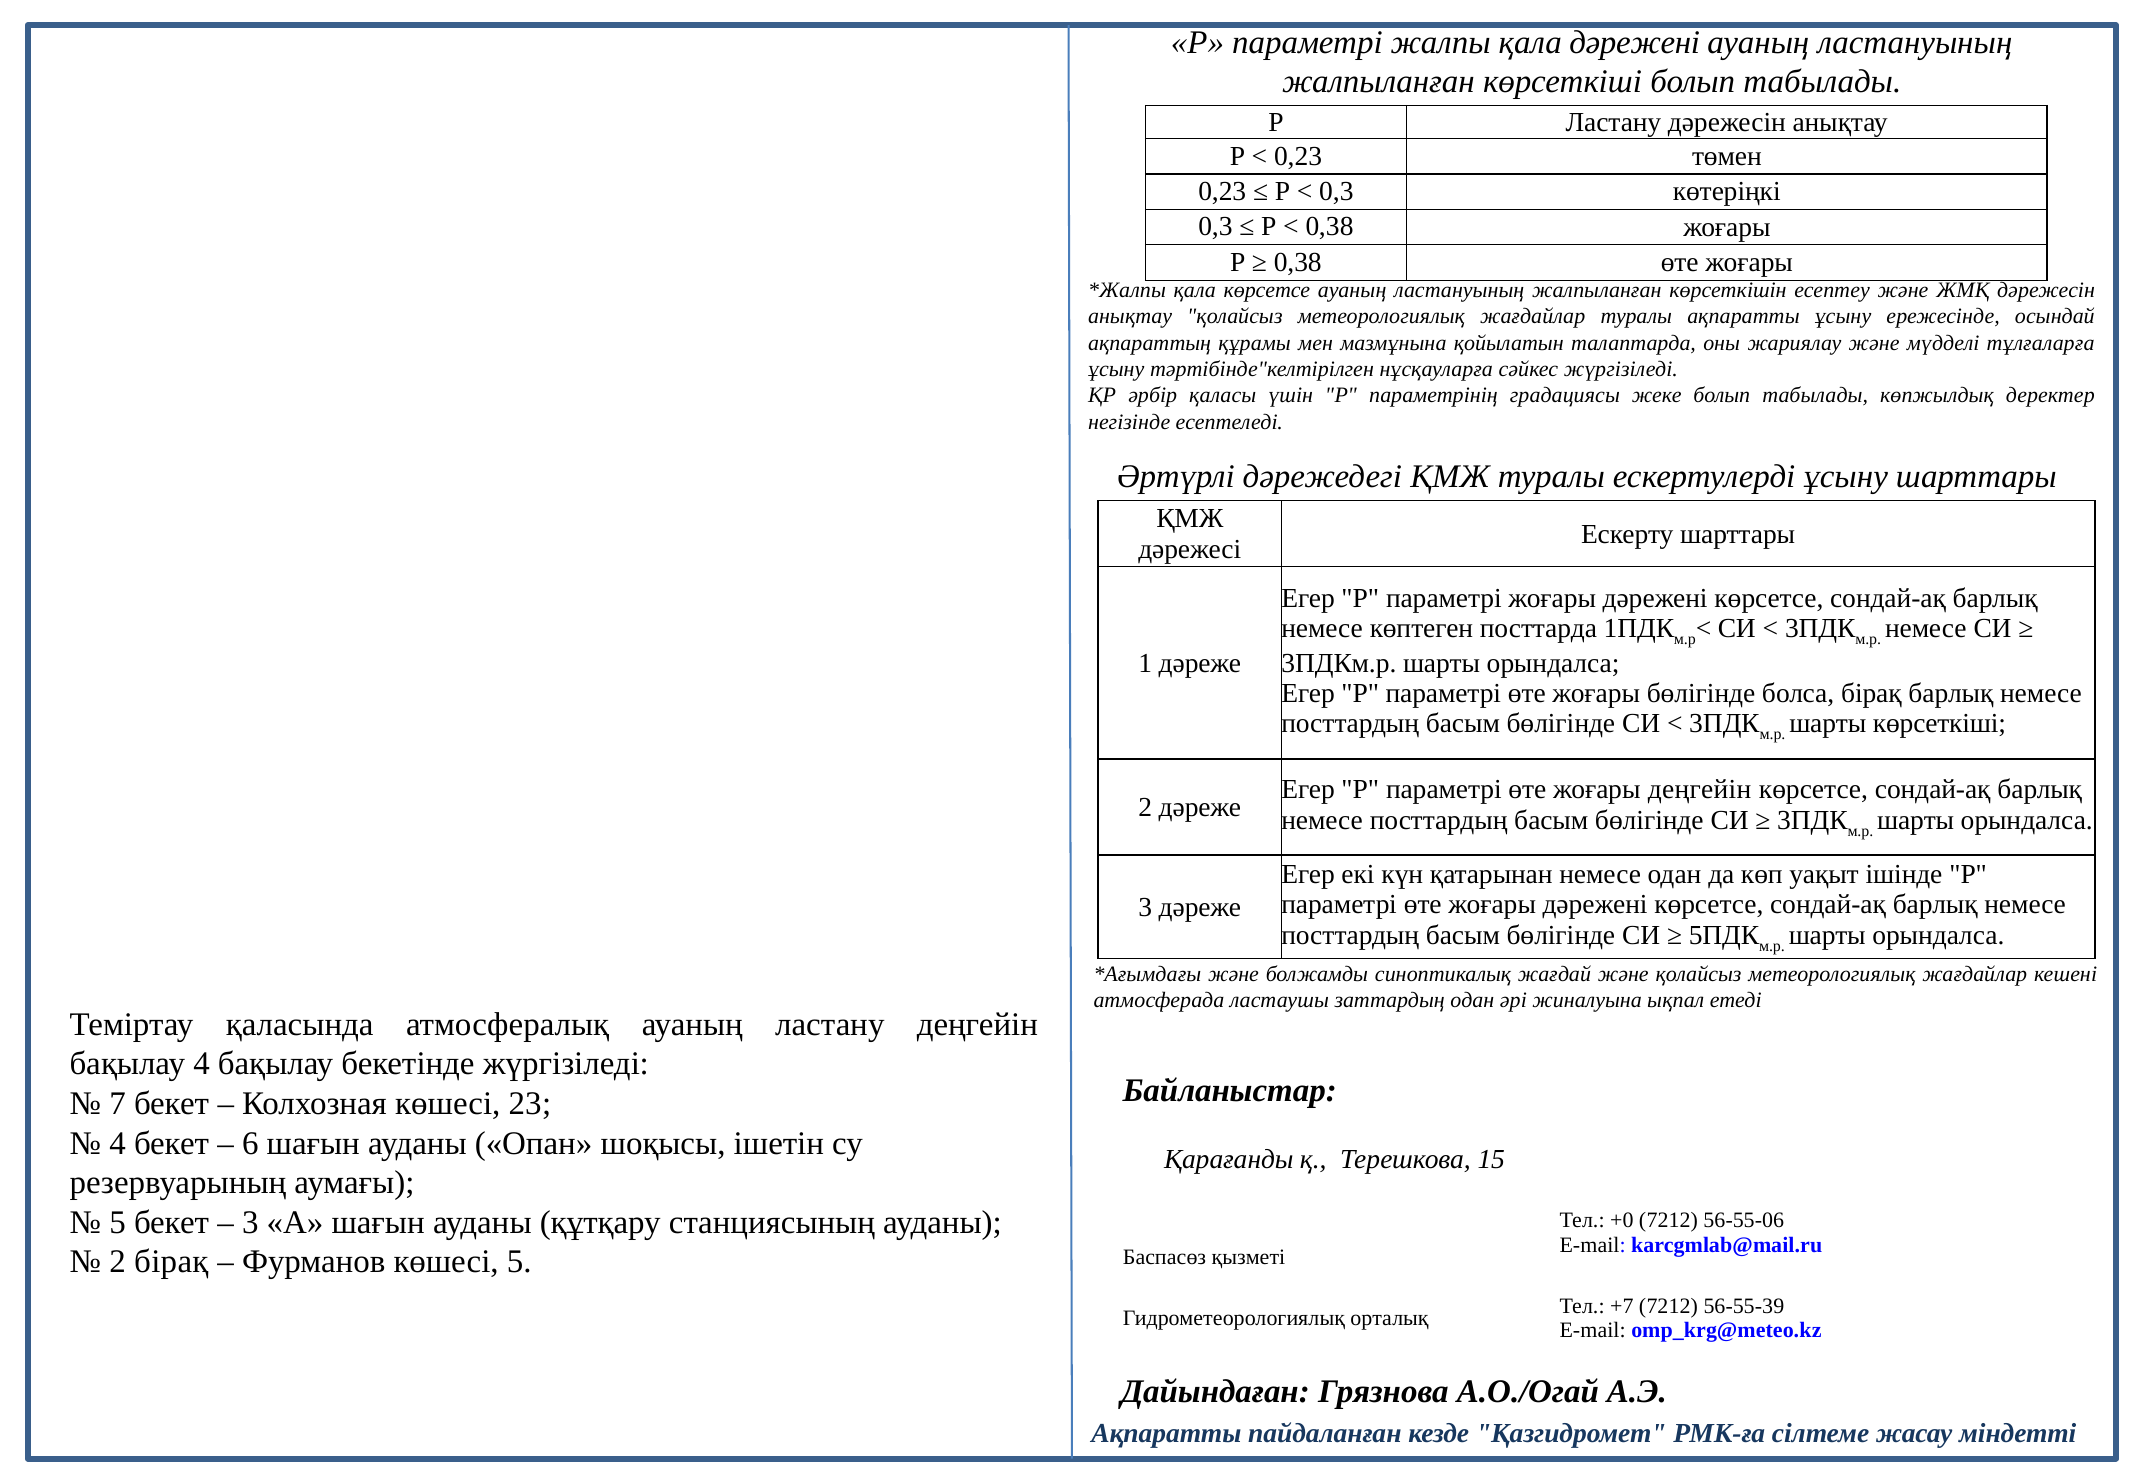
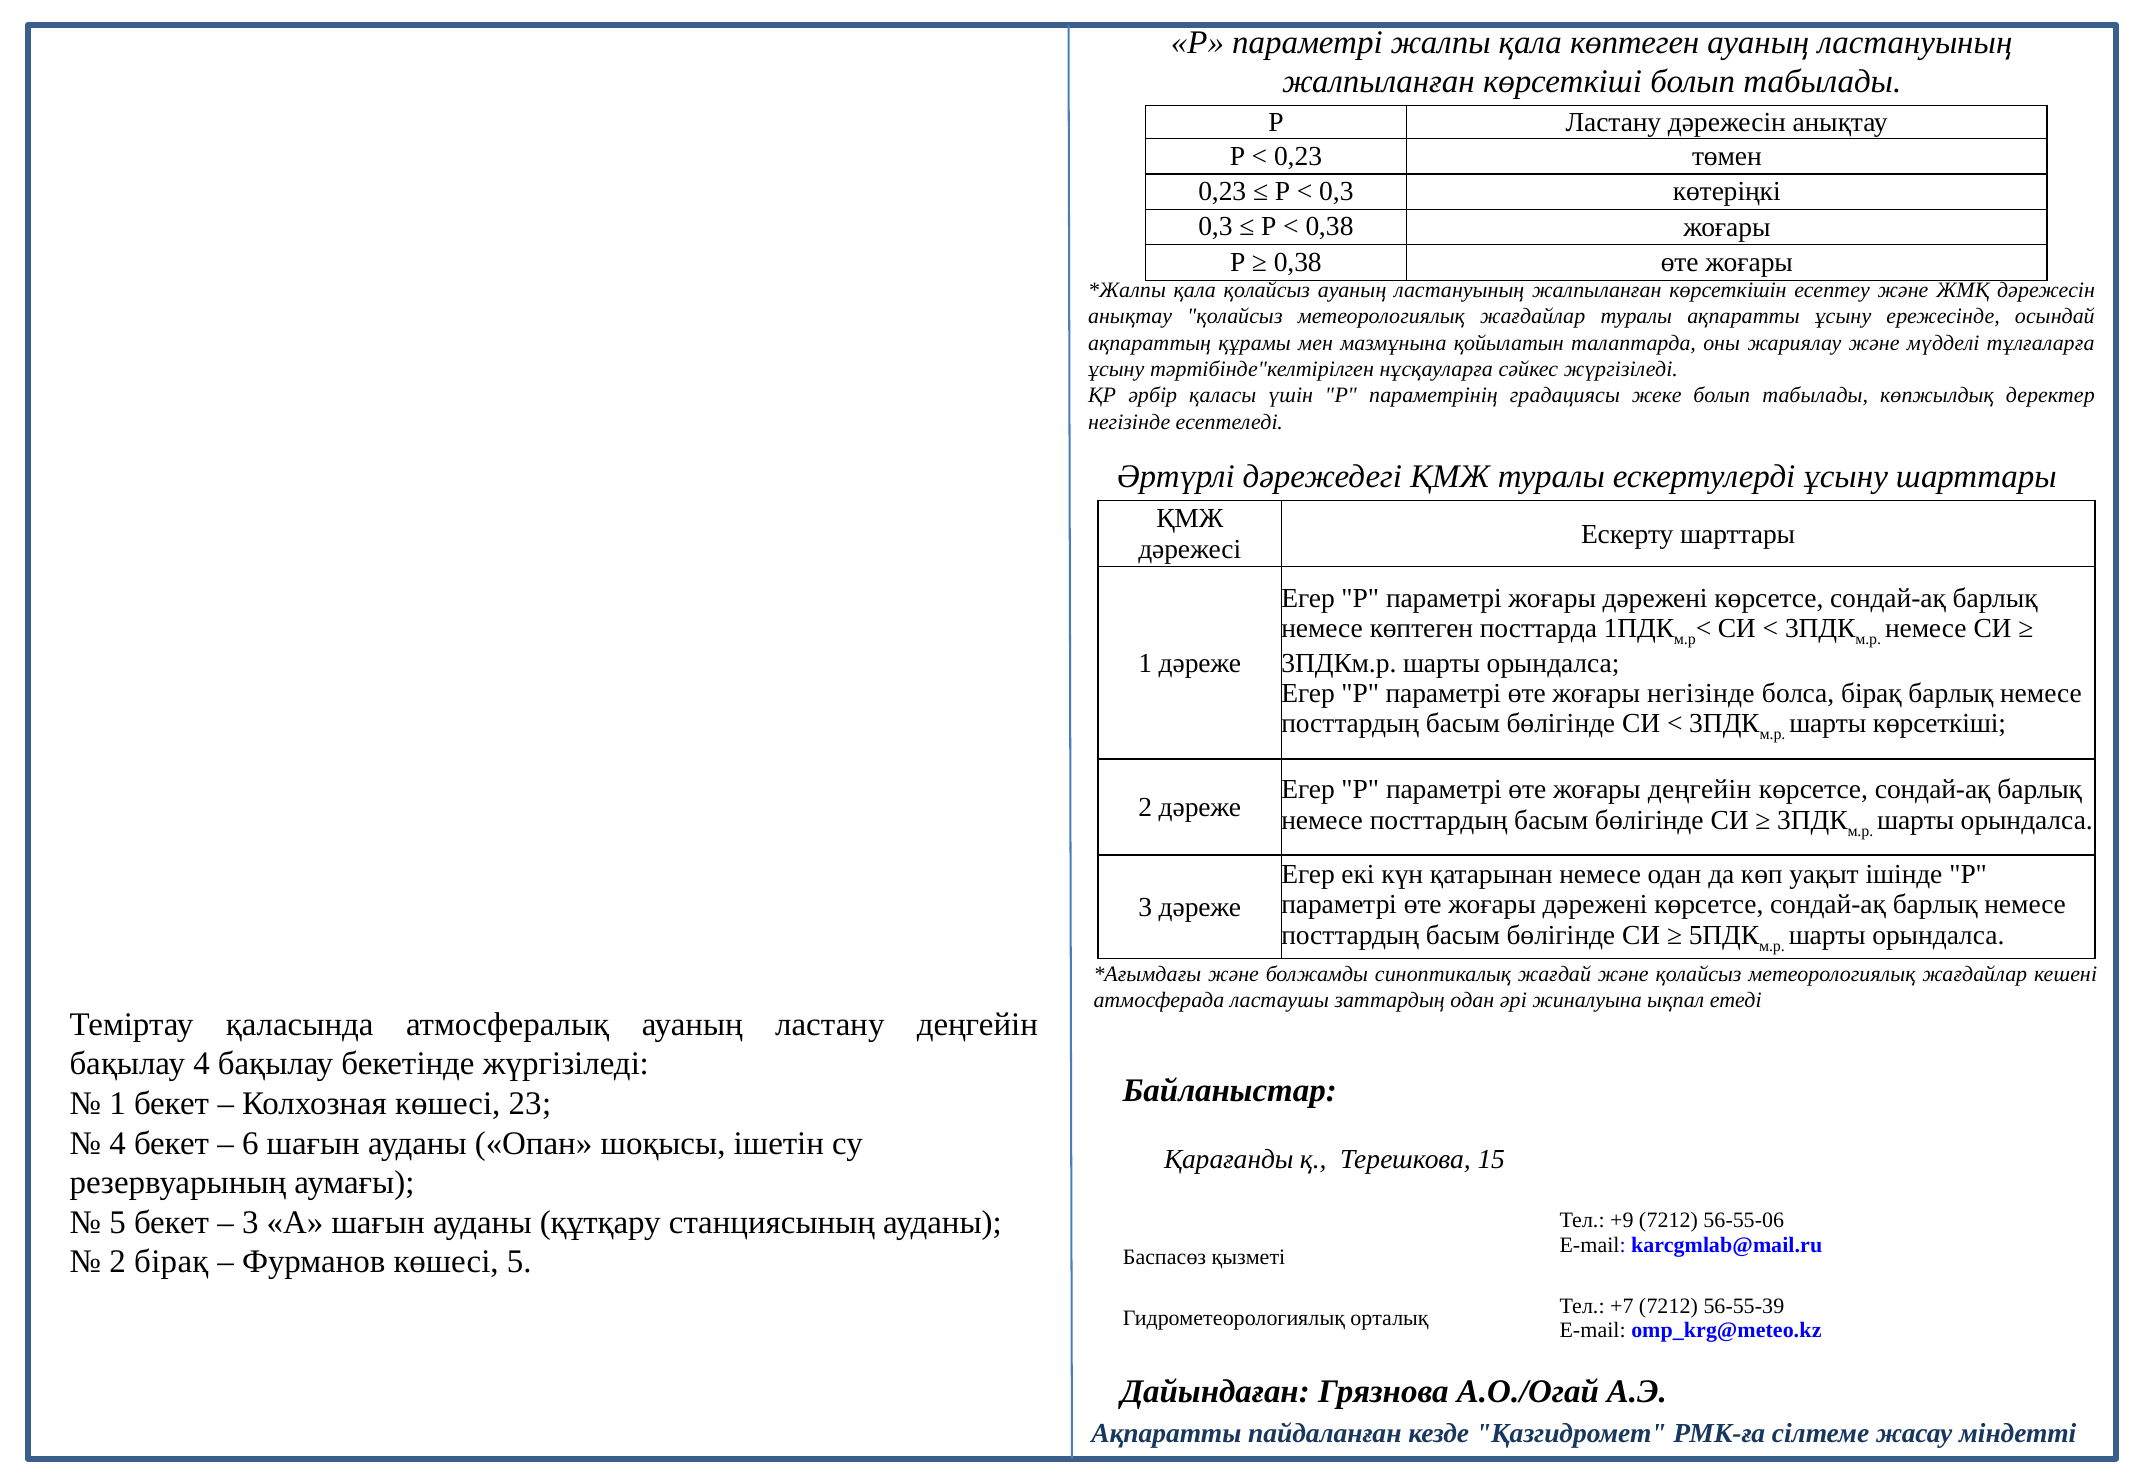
қала дәрежені: дәрежені -> көптеген
қала көрсетсе: көрсетсе -> қолайсыз
жоғары бөлігінде: бөлігінде -> негізінде
7 at (118, 1104): 7 -> 1
+0: +0 -> +9
